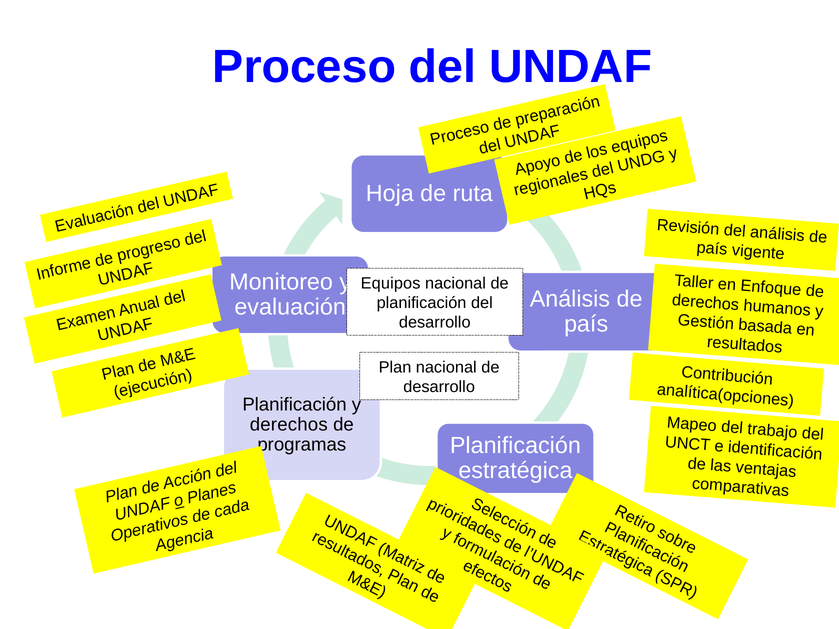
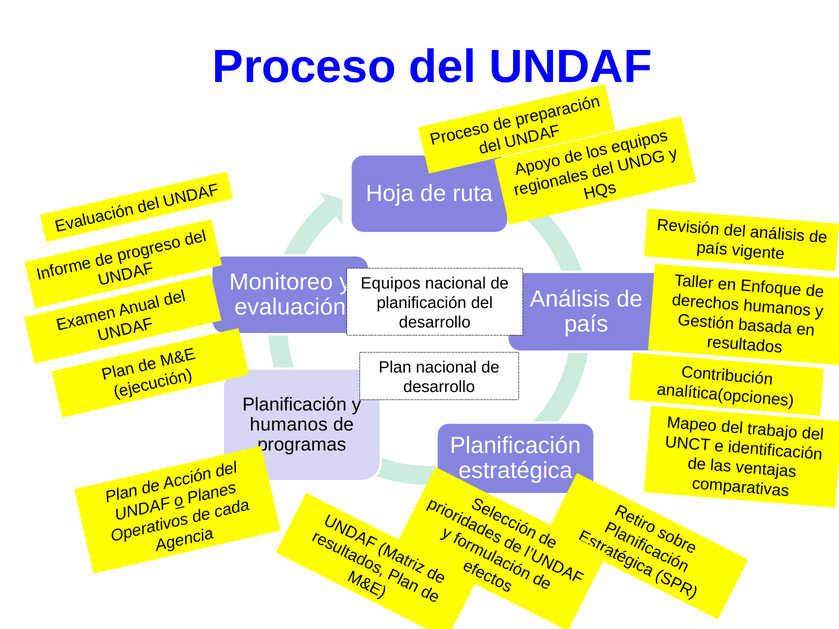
derechos at (289, 425): derechos -> humanos
